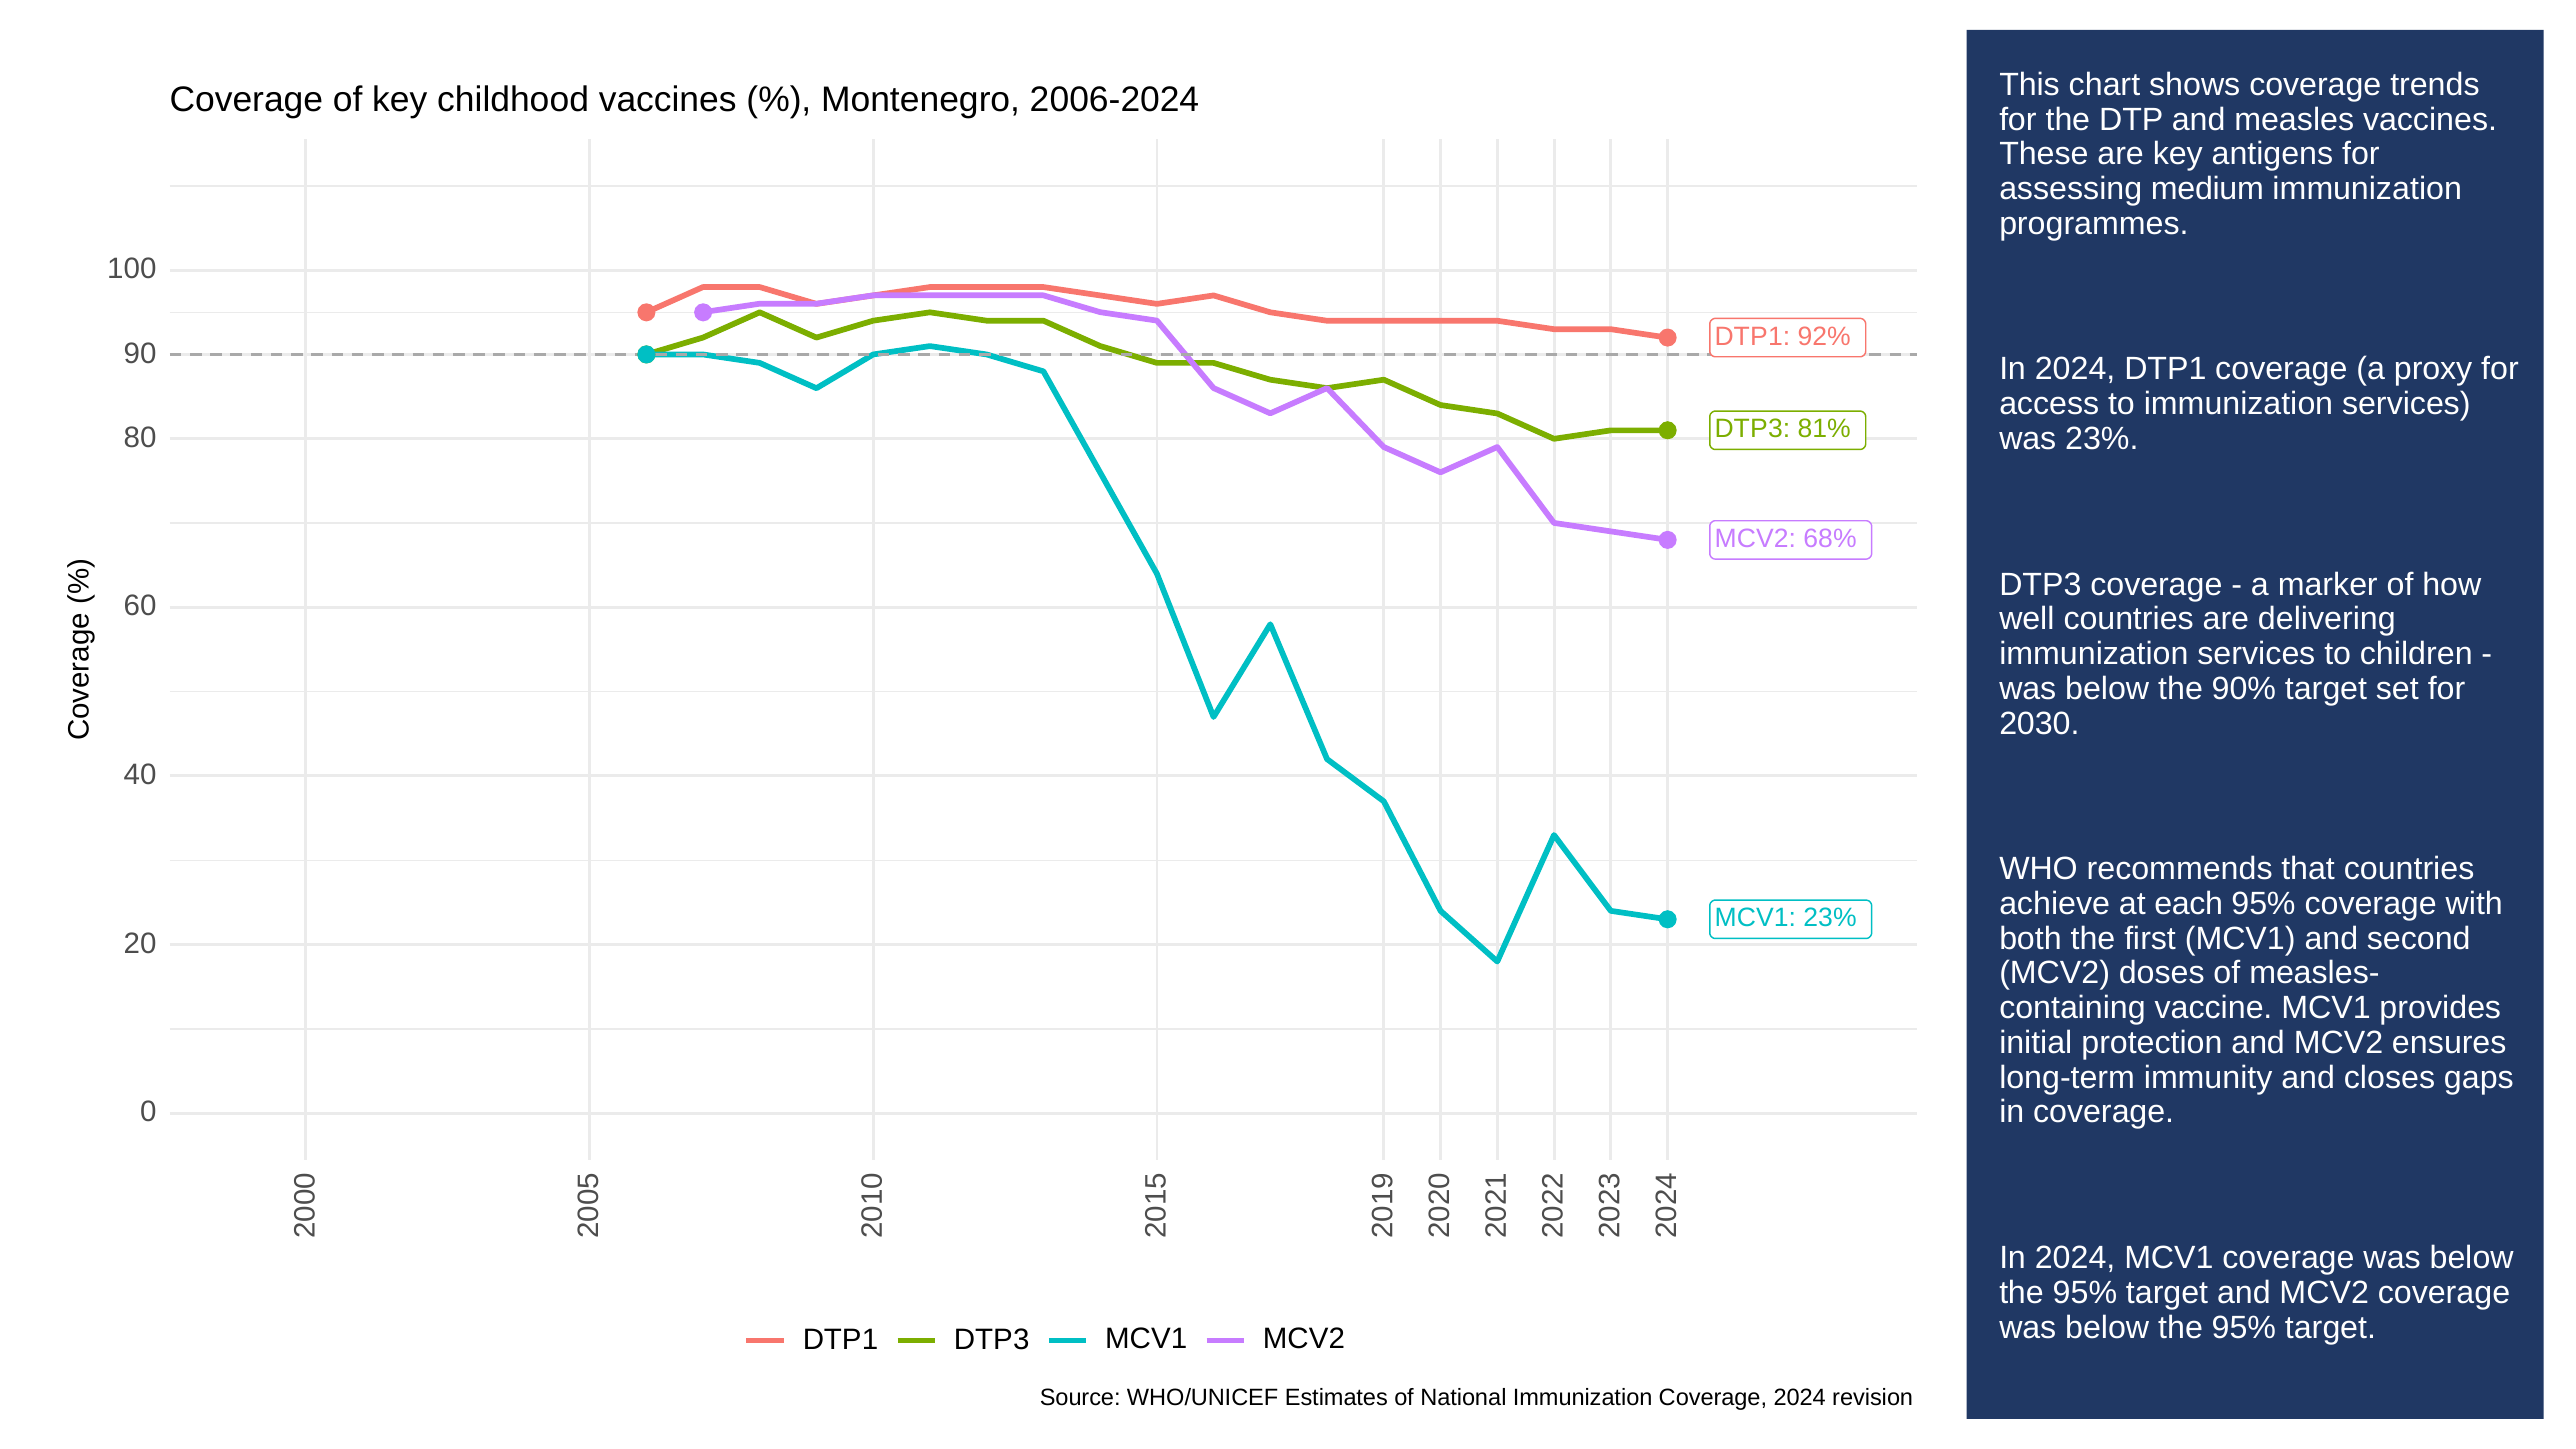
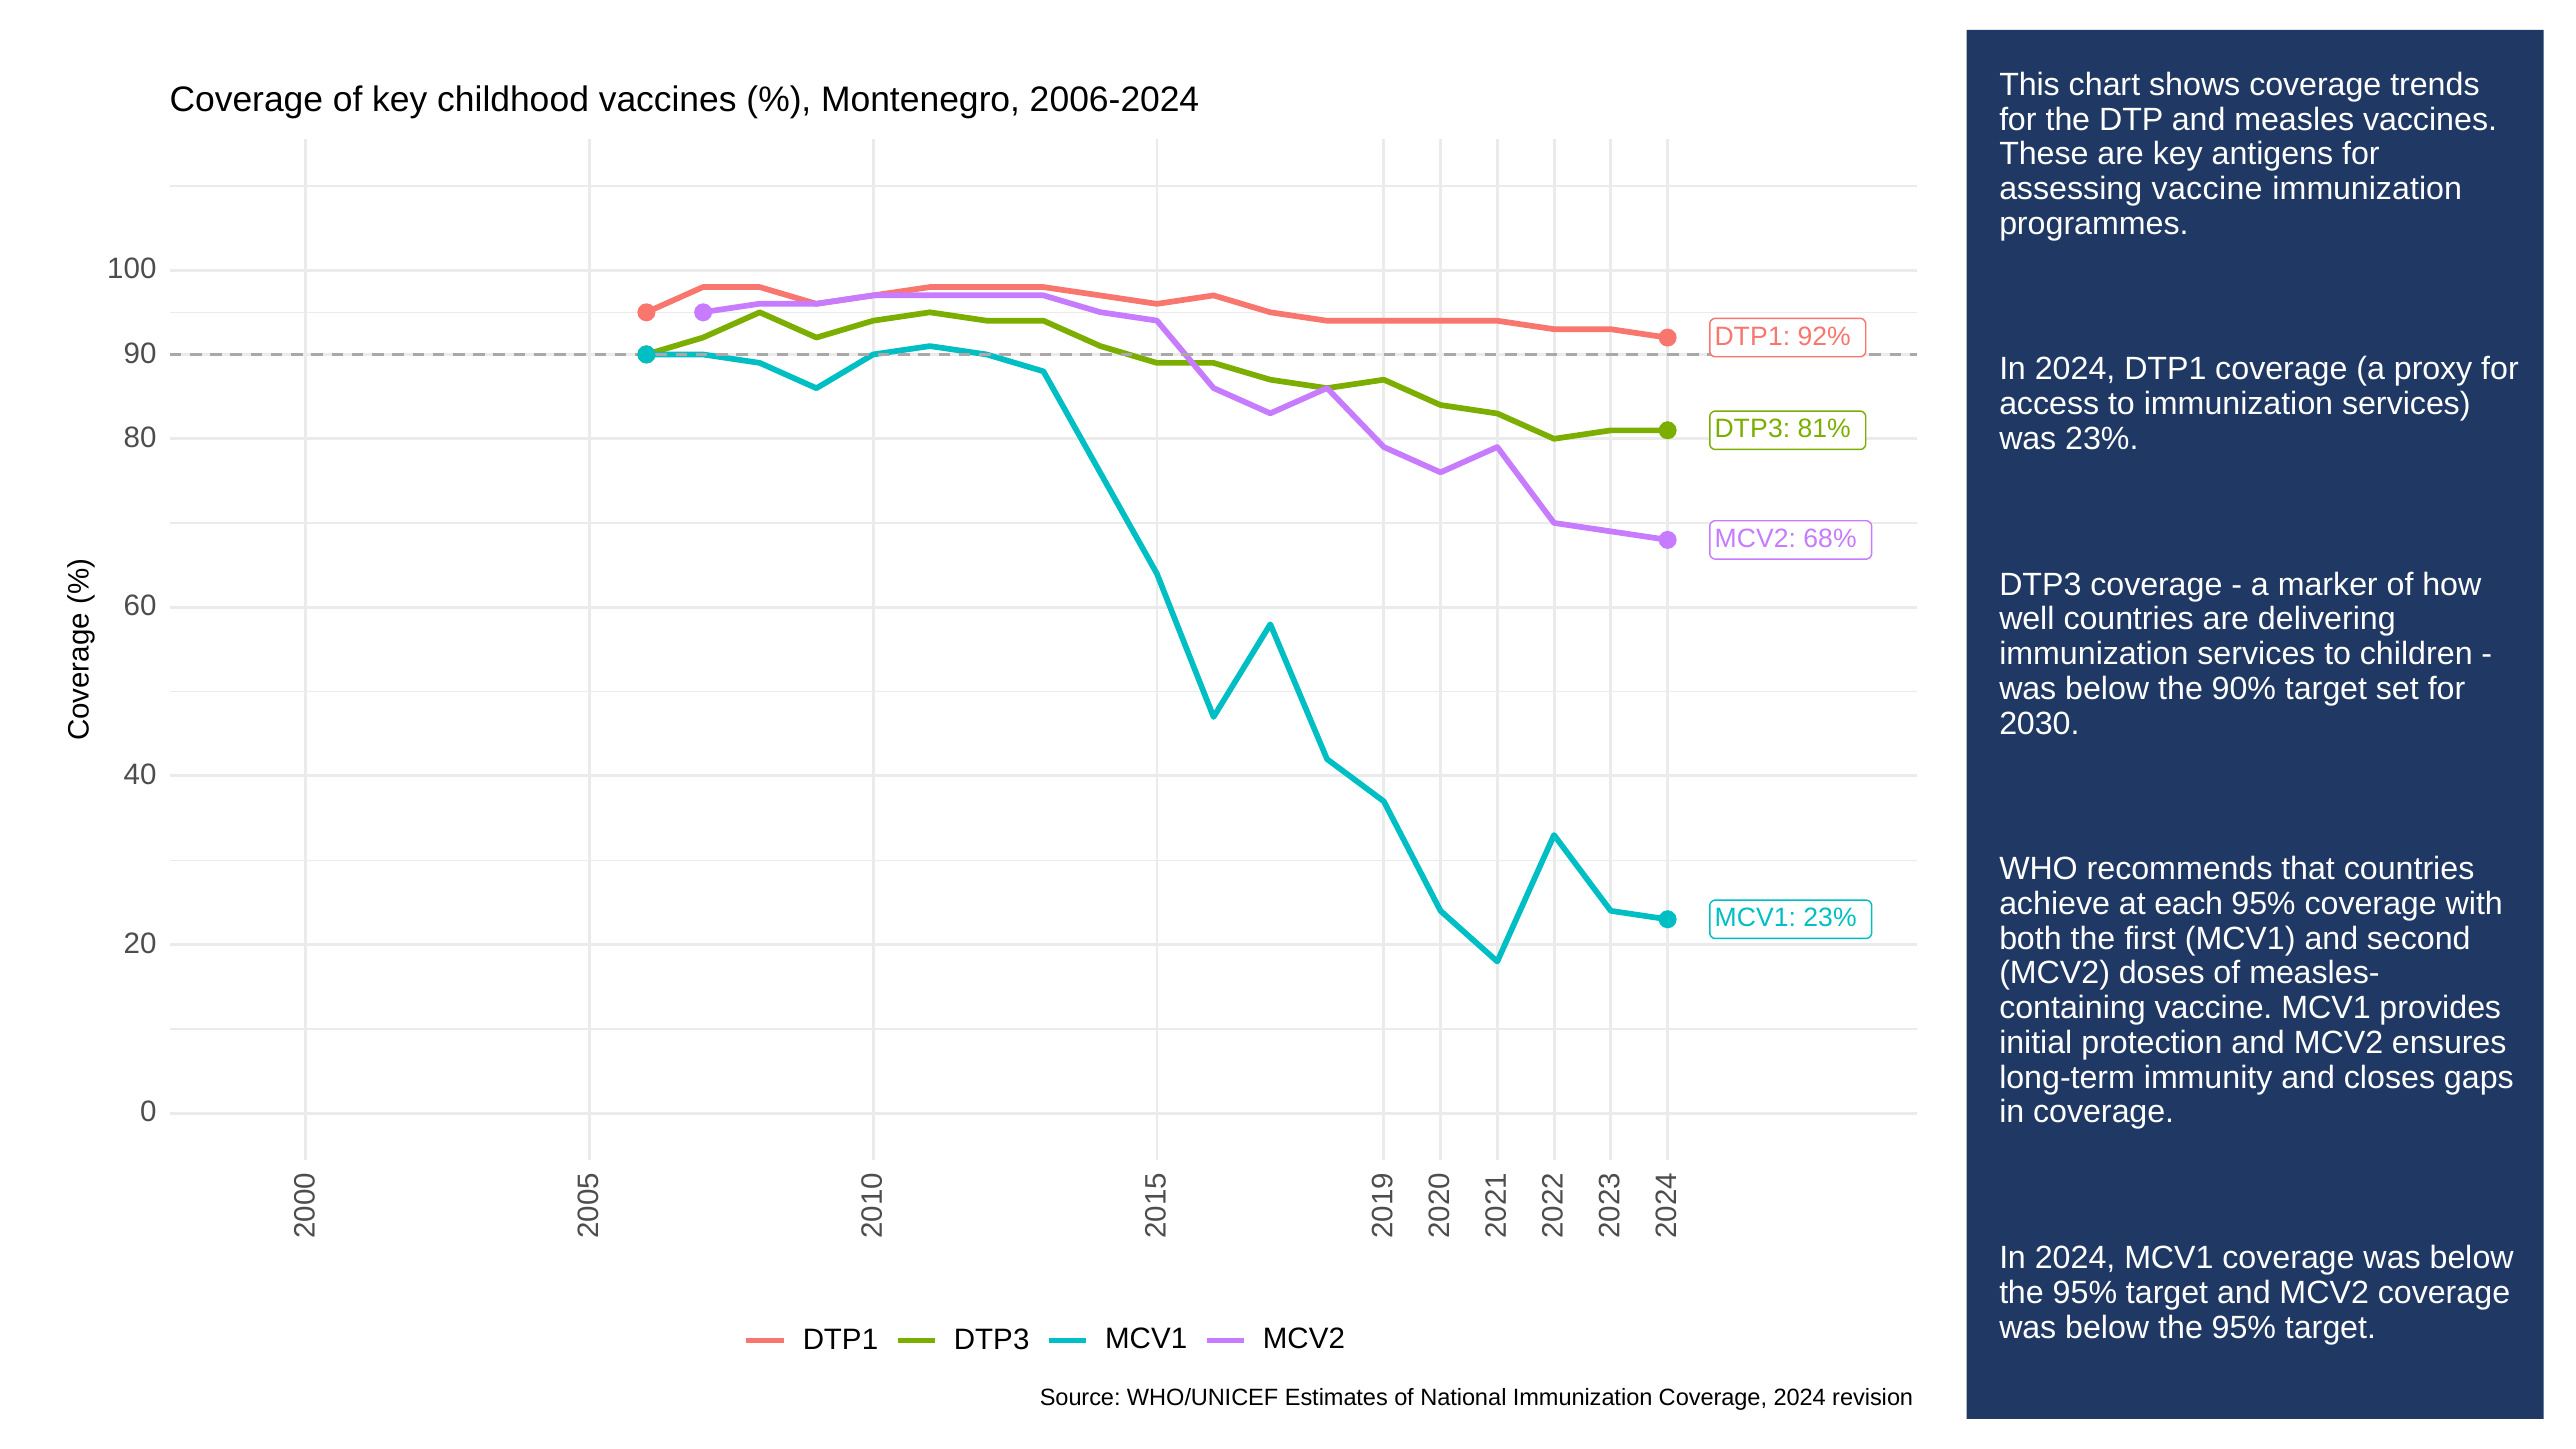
assessing medium: medium -> vaccine
